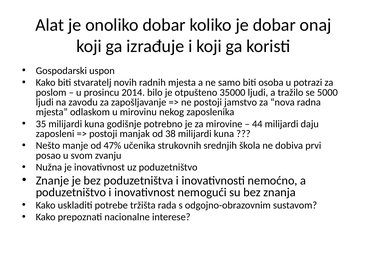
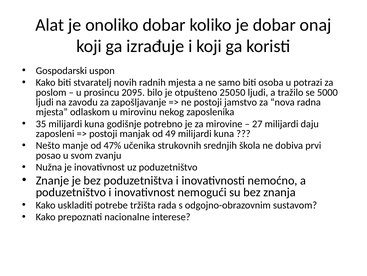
2014: 2014 -> 2095
35000: 35000 -> 25050
44: 44 -> 27
38: 38 -> 49
